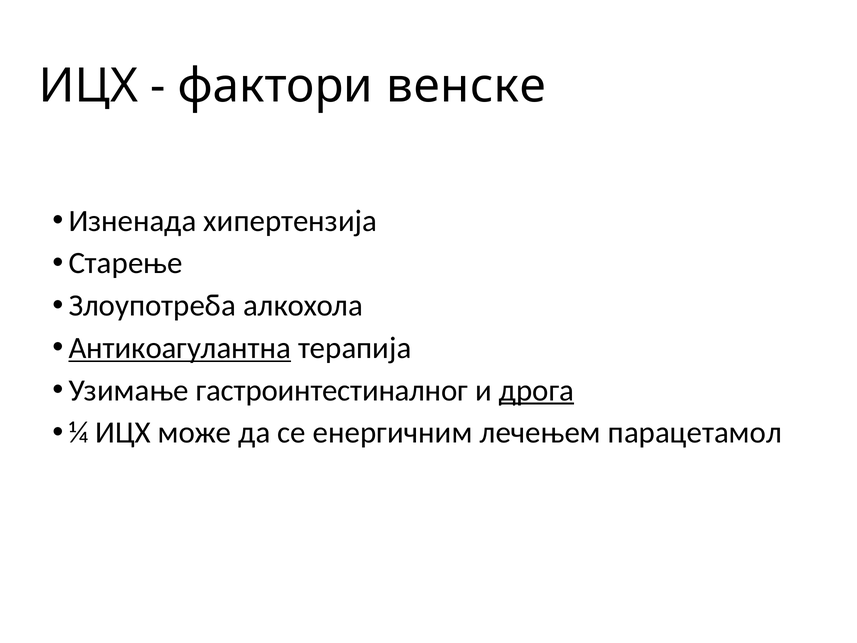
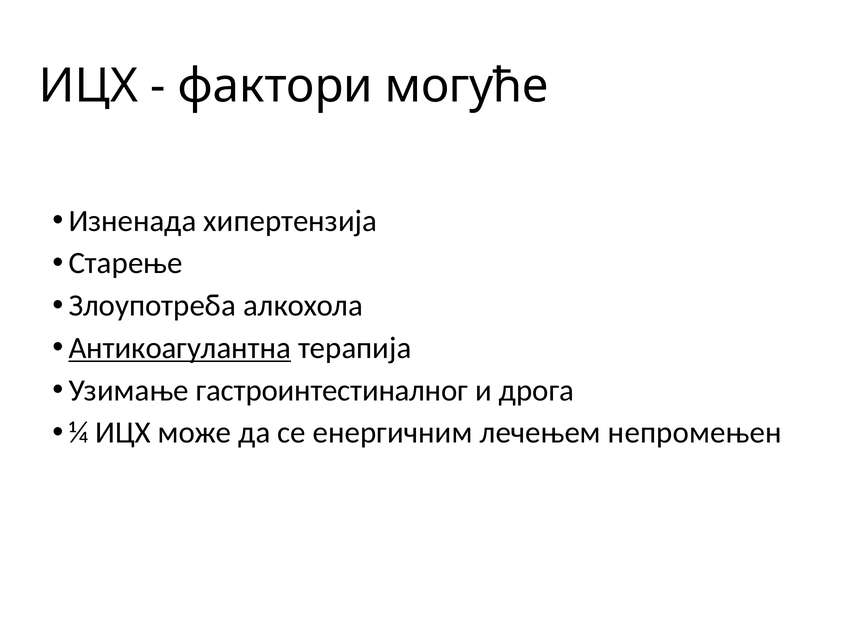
венске: венске -> могуће
дрога underline: present -> none
парацетамол: парацетамол -> непромењен
